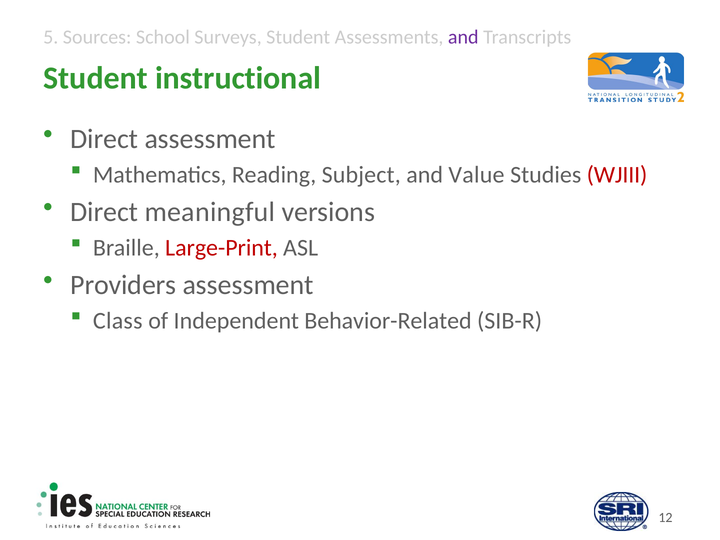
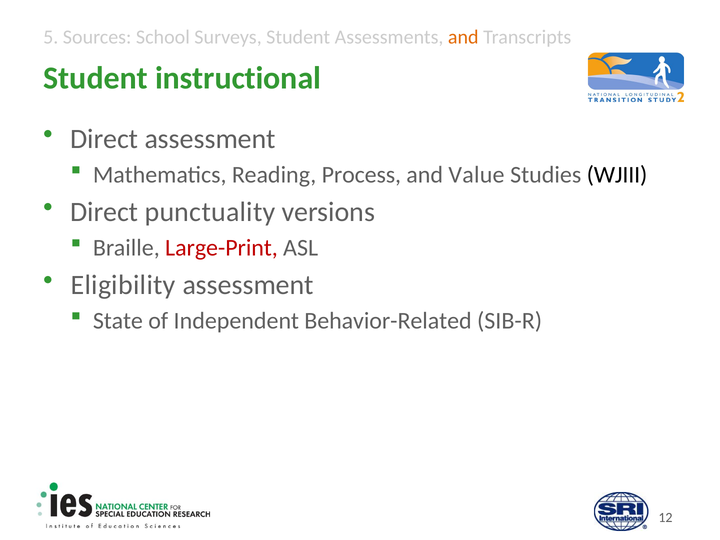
and at (463, 37) colour: purple -> orange
Subject: Subject -> Process
WJIII colour: red -> black
meaningful: meaningful -> punctuality
Providers: Providers -> Eligibility
Class: Class -> State
